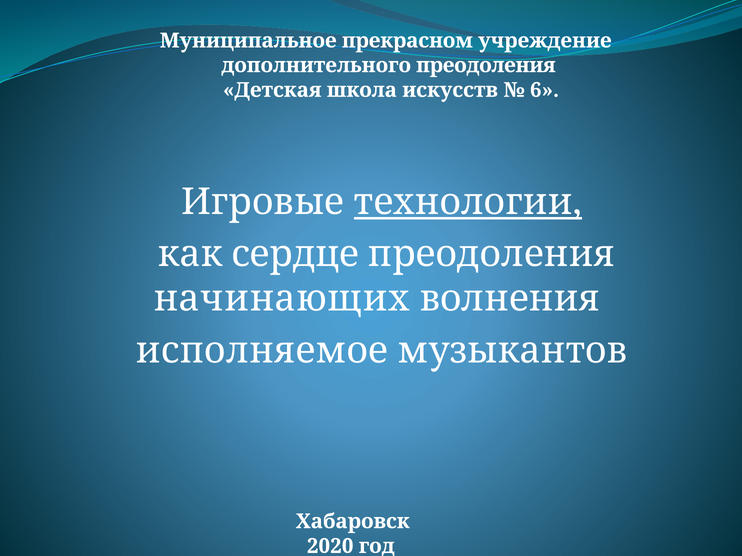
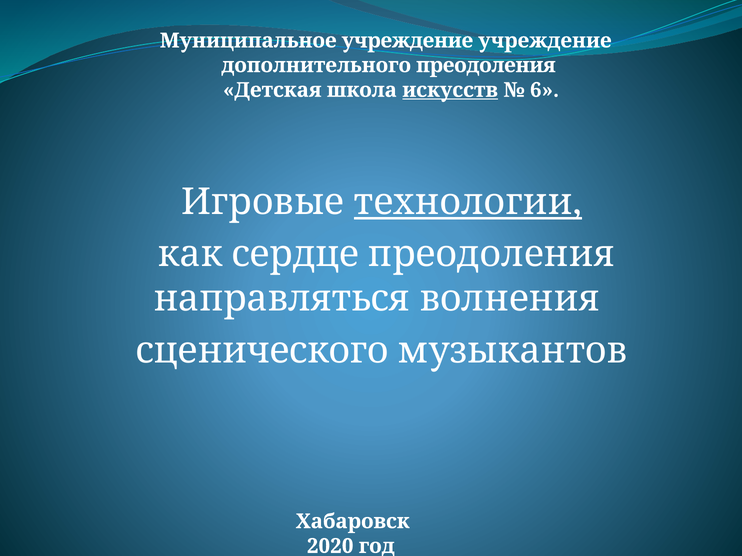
Муниципальное прекрасном: прекрасном -> учреждение
искусств underline: none -> present
начинающих: начинающих -> направляться
исполняемое: исполняемое -> сценического
